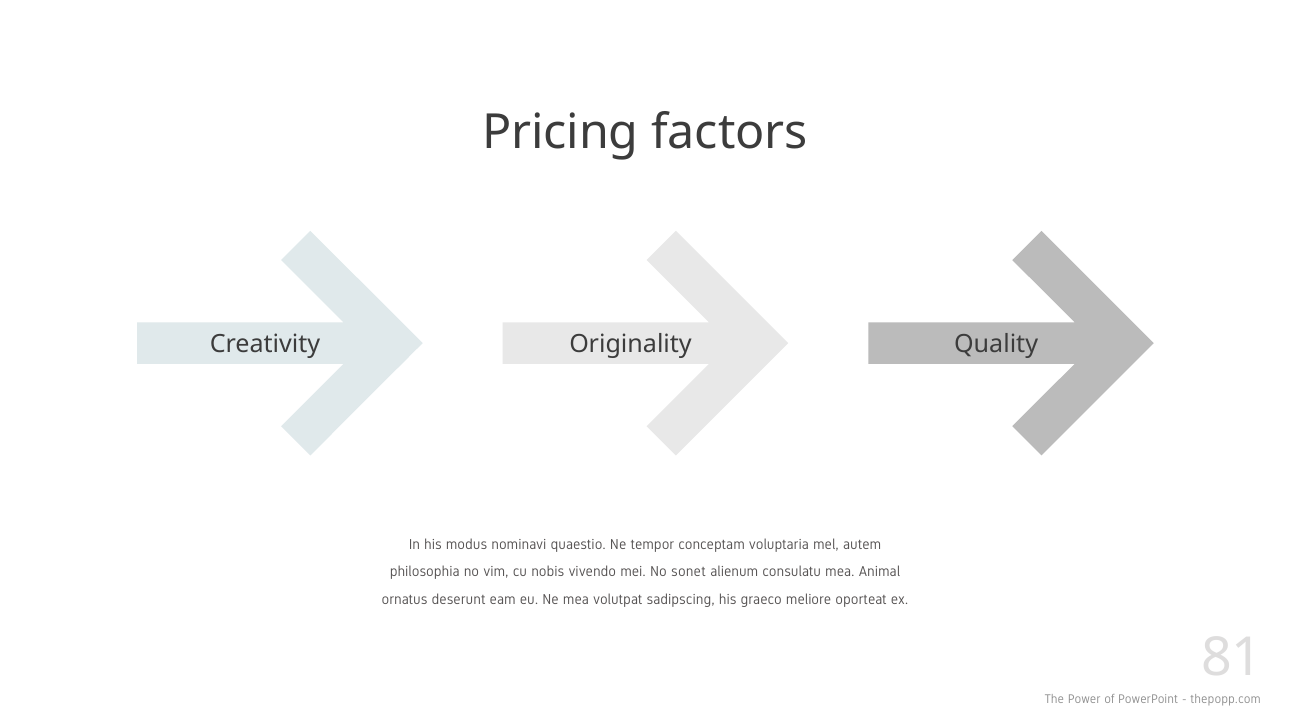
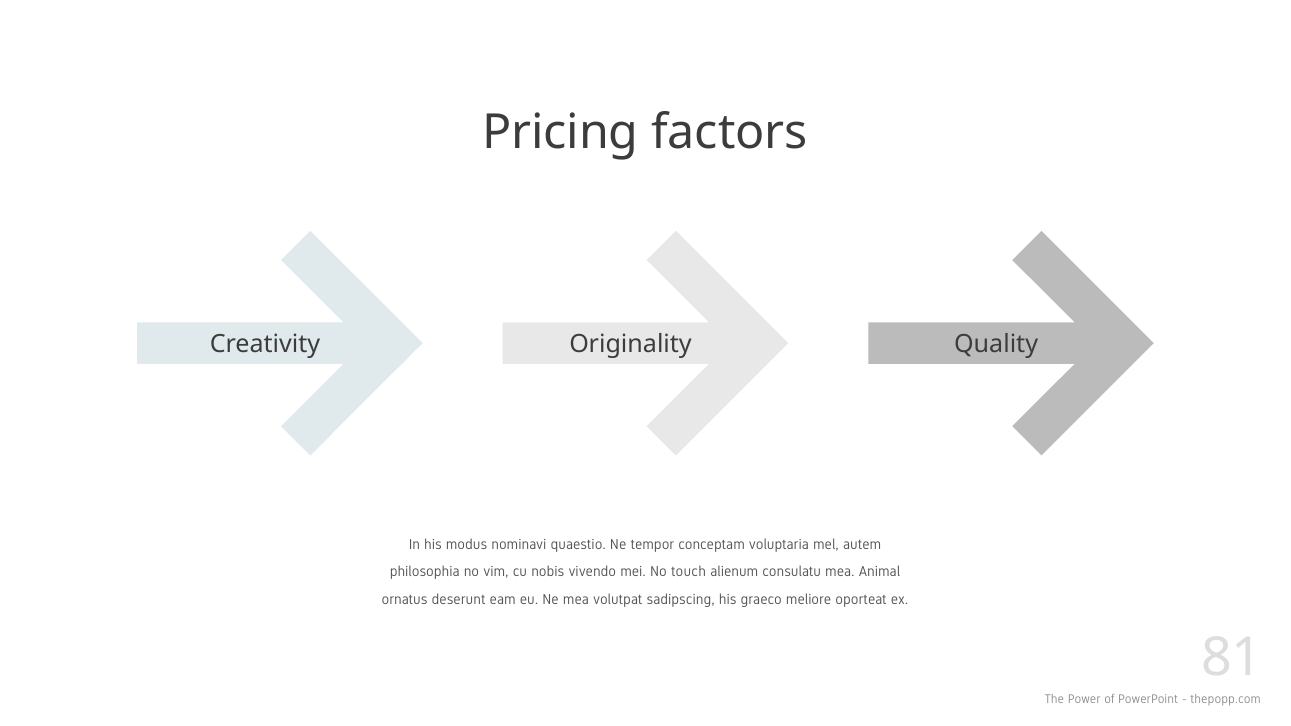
sonet: sonet -> touch
